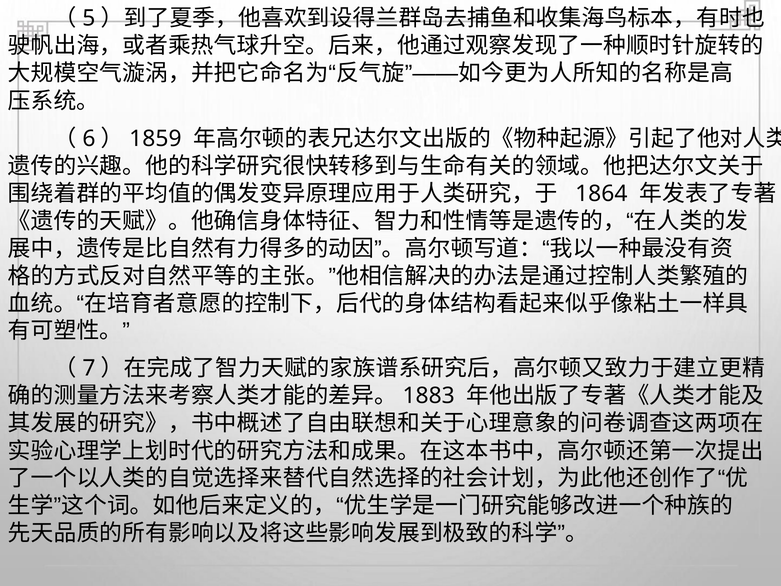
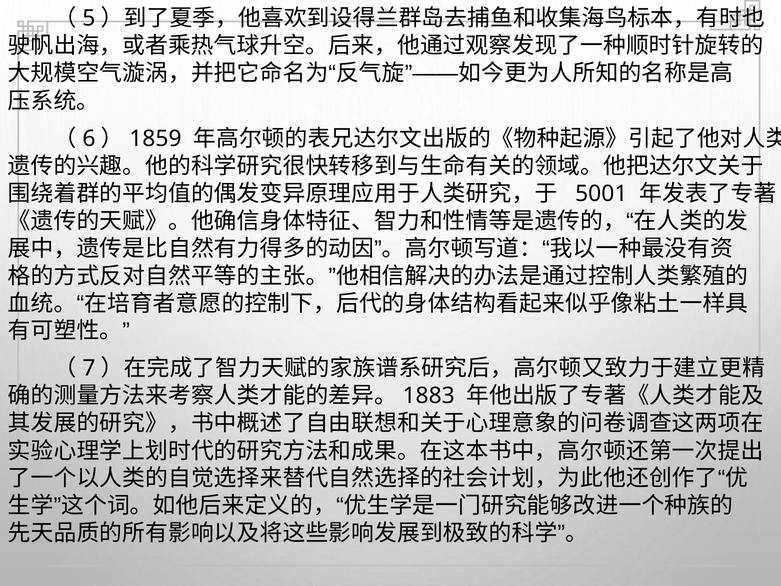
1864: 1864 -> 5001
